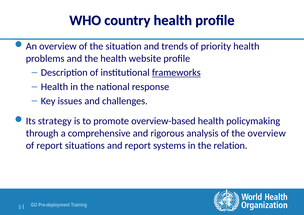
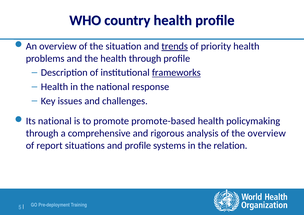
trends underline: none -> present
health website: website -> through
Its strategy: strategy -> national
overview-based: overview-based -> promote-based
and report: report -> profile
